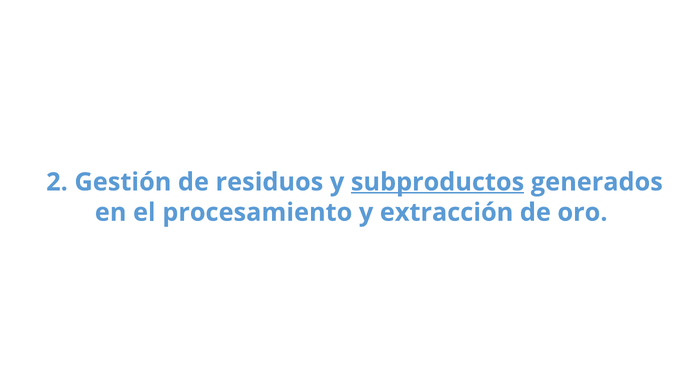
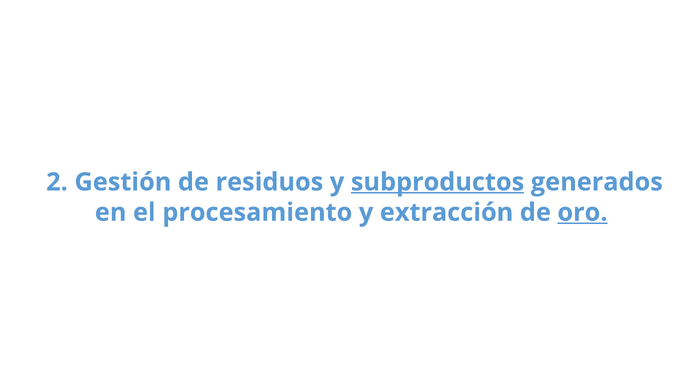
oro underline: none -> present
